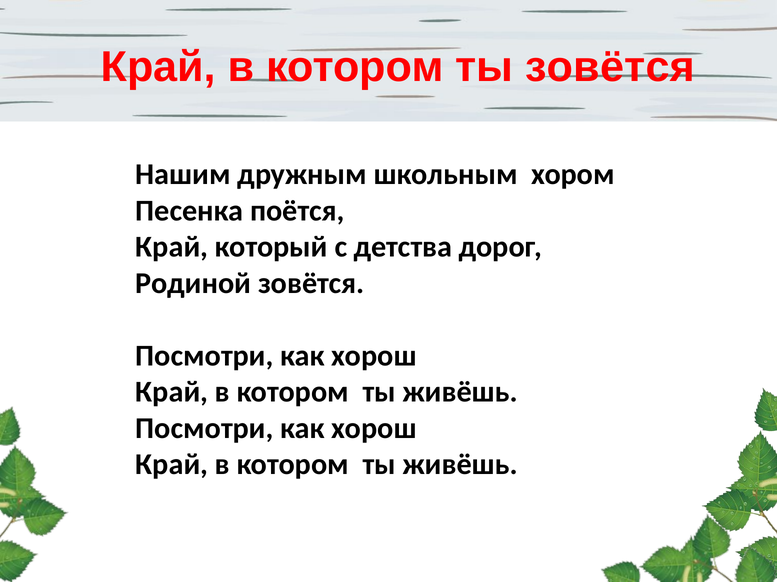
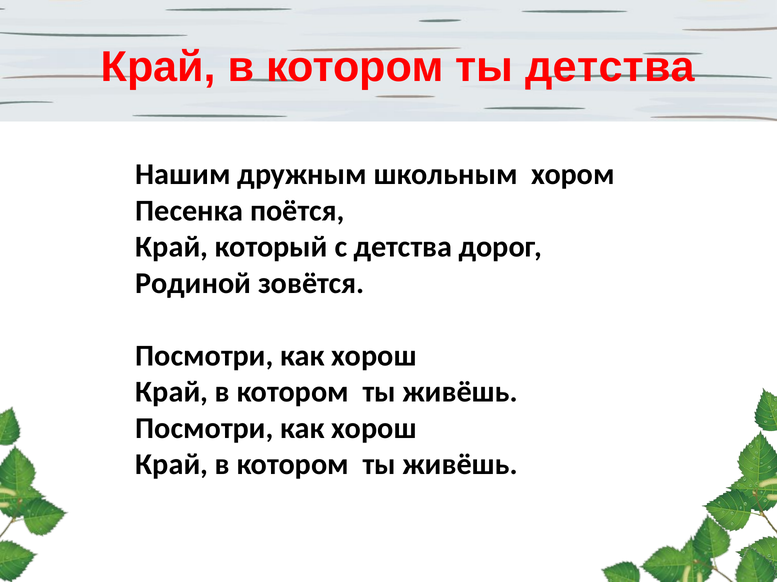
ты зовётся: зовётся -> детства
